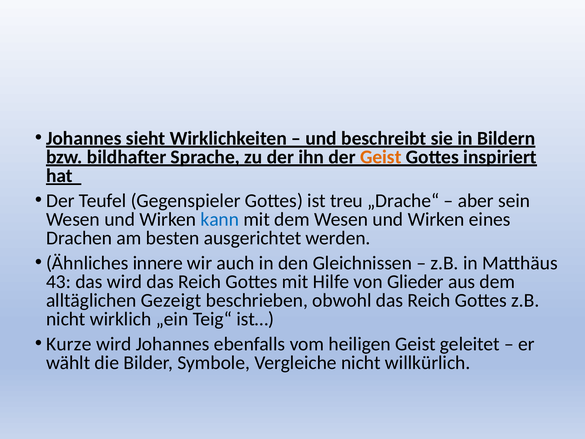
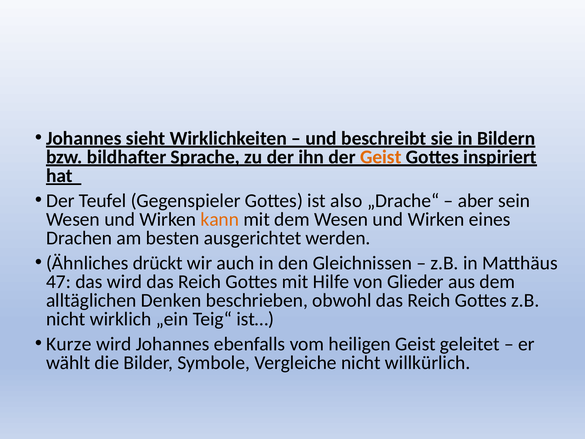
treu: treu -> also
kann colour: blue -> orange
innere: innere -> drückt
43: 43 -> 47
Gezeigt: Gezeigt -> Denken
